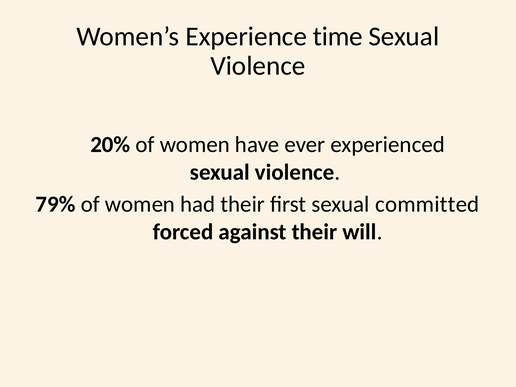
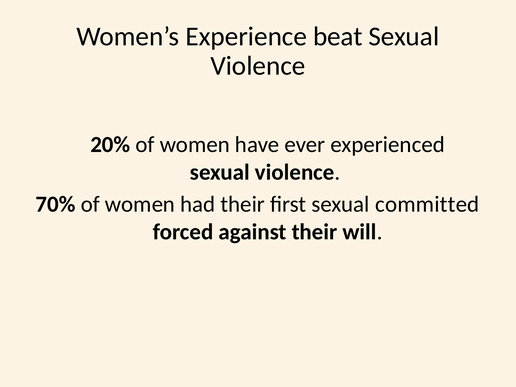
time: time -> beat
79%: 79% -> 70%
